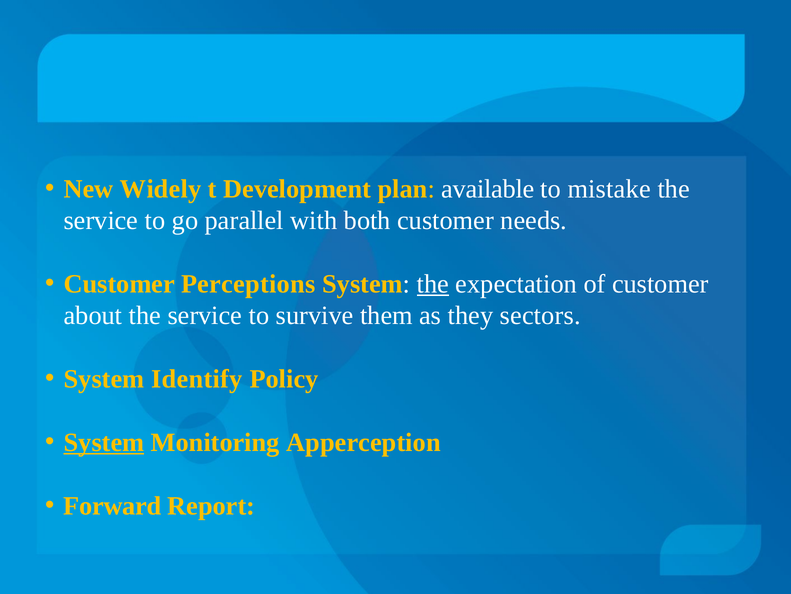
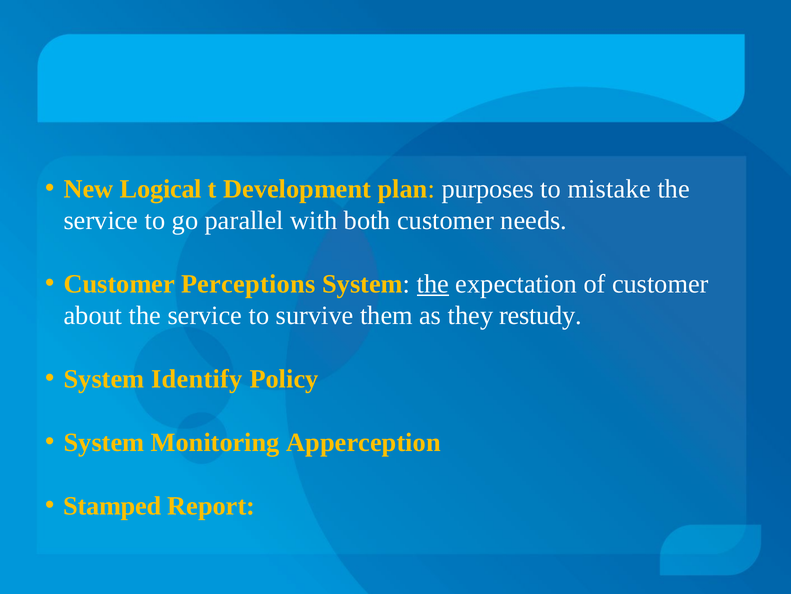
Widely: Widely -> Logical
available: available -> purposes
sectors: sectors -> restudy
System at (104, 442) underline: present -> none
Forward: Forward -> Stamped
